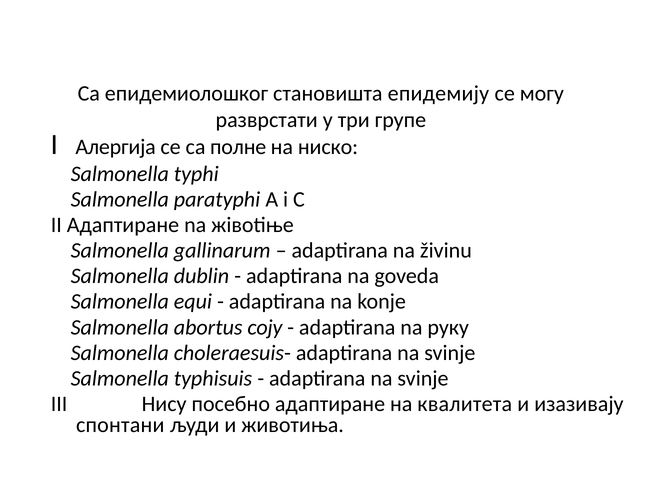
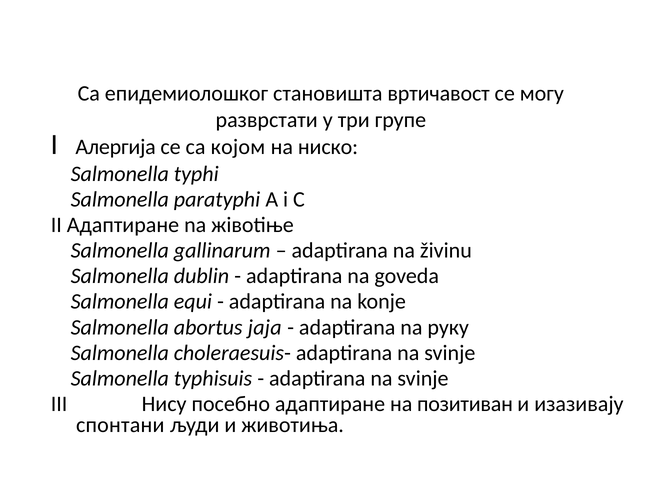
епидемију: епидемију -> вртичавост
полне: полне -> којом
соју: соју -> јаја
квалитета: квалитета -> позитиван
